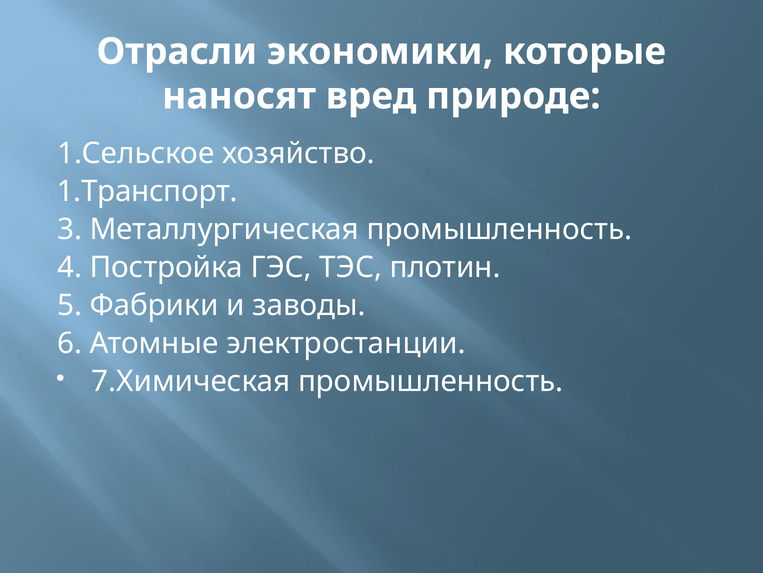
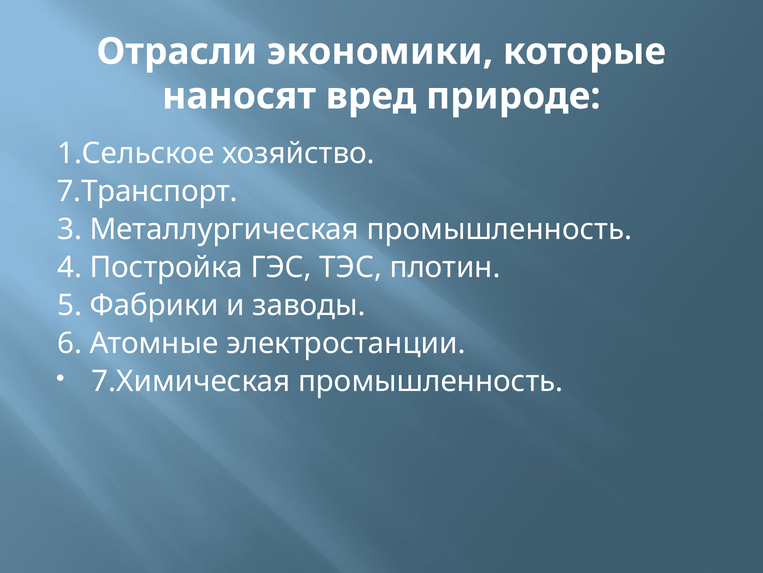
1.Транспорт: 1.Транспорт -> 7.Транспорт
